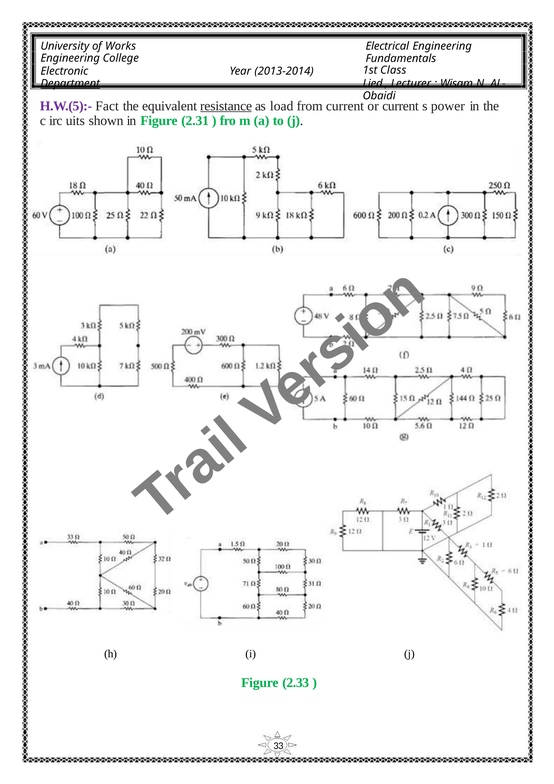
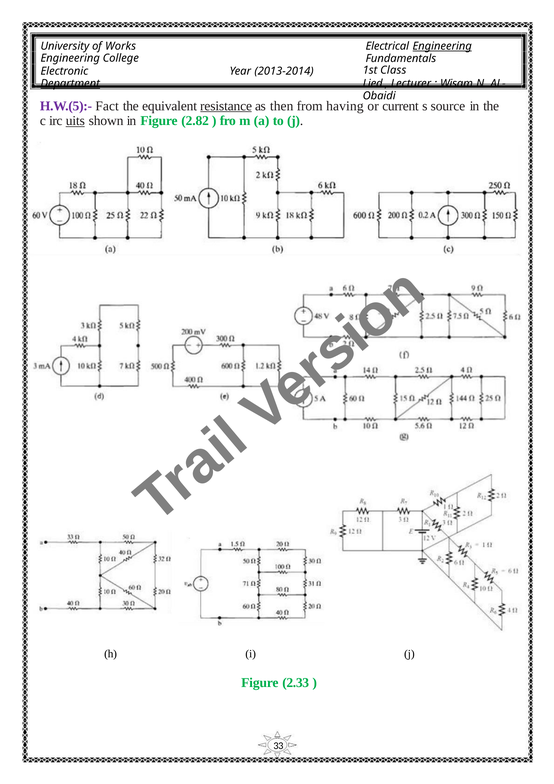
Engineering at (442, 46) underline: none -> present
load: load -> then
from current: current -> having
power: power -> source
uits underline: none -> present
2.31: 2.31 -> 2.82
